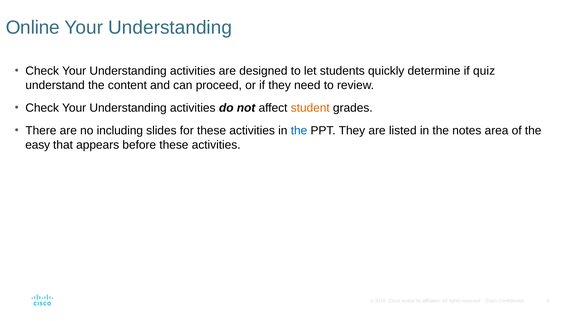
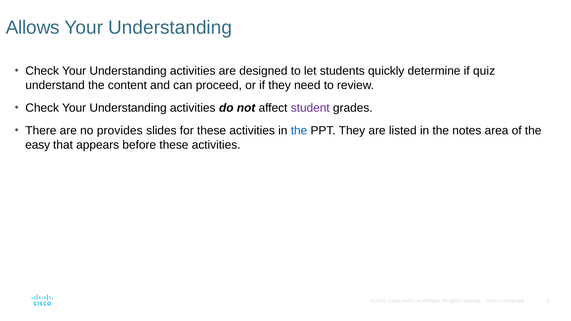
Online: Online -> Allows
student colour: orange -> purple
including: including -> provides
